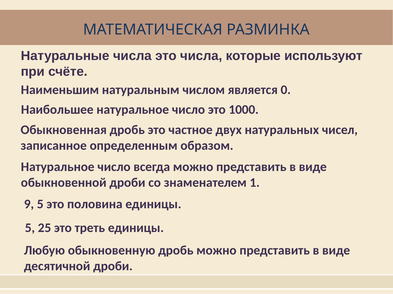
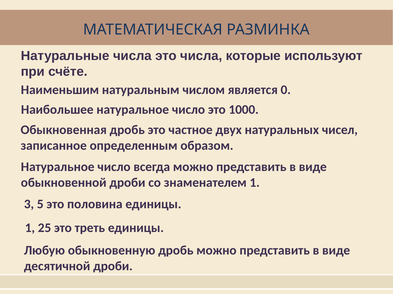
9: 9 -> 3
5 at (30, 228): 5 -> 1
